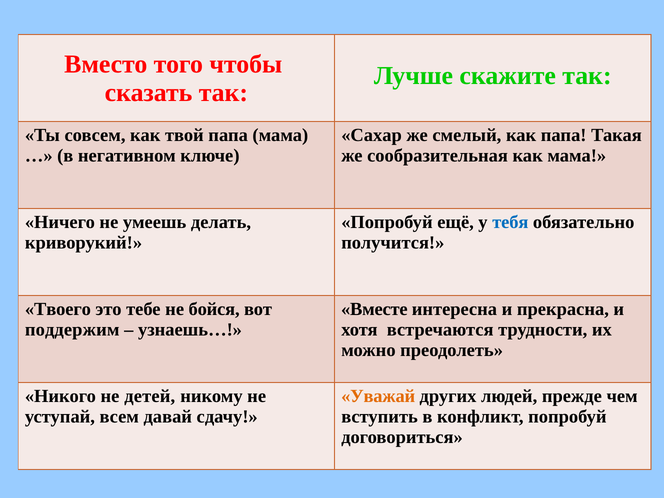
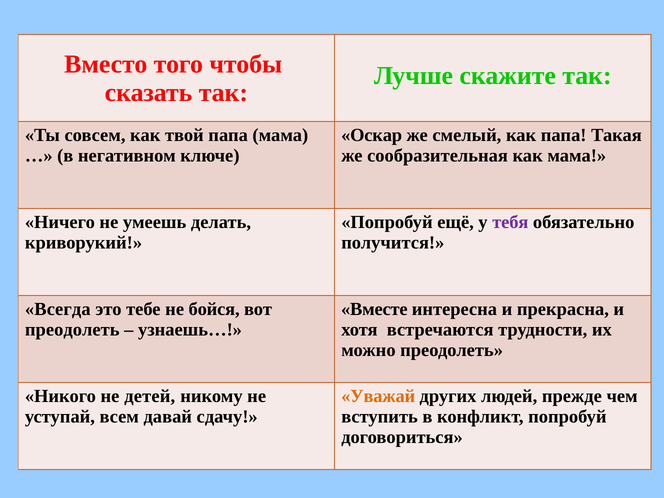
Сахар: Сахар -> Оскар
тебя colour: blue -> purple
Твоего: Твоего -> Всегда
поддержим at (72, 330): поддержим -> преодолеть
